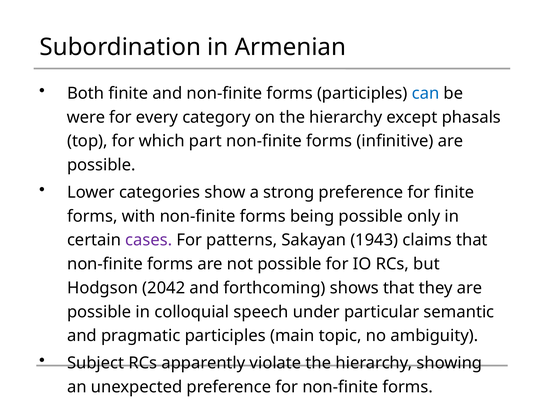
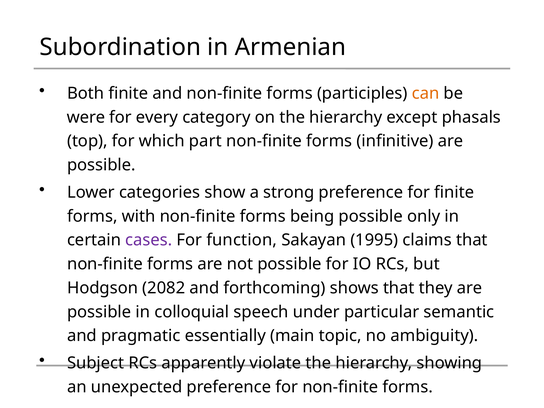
can colour: blue -> orange
patterns: patterns -> function
1943: 1943 -> 1995
2042: 2042 -> 2082
pragmatic participles: participles -> essentially
